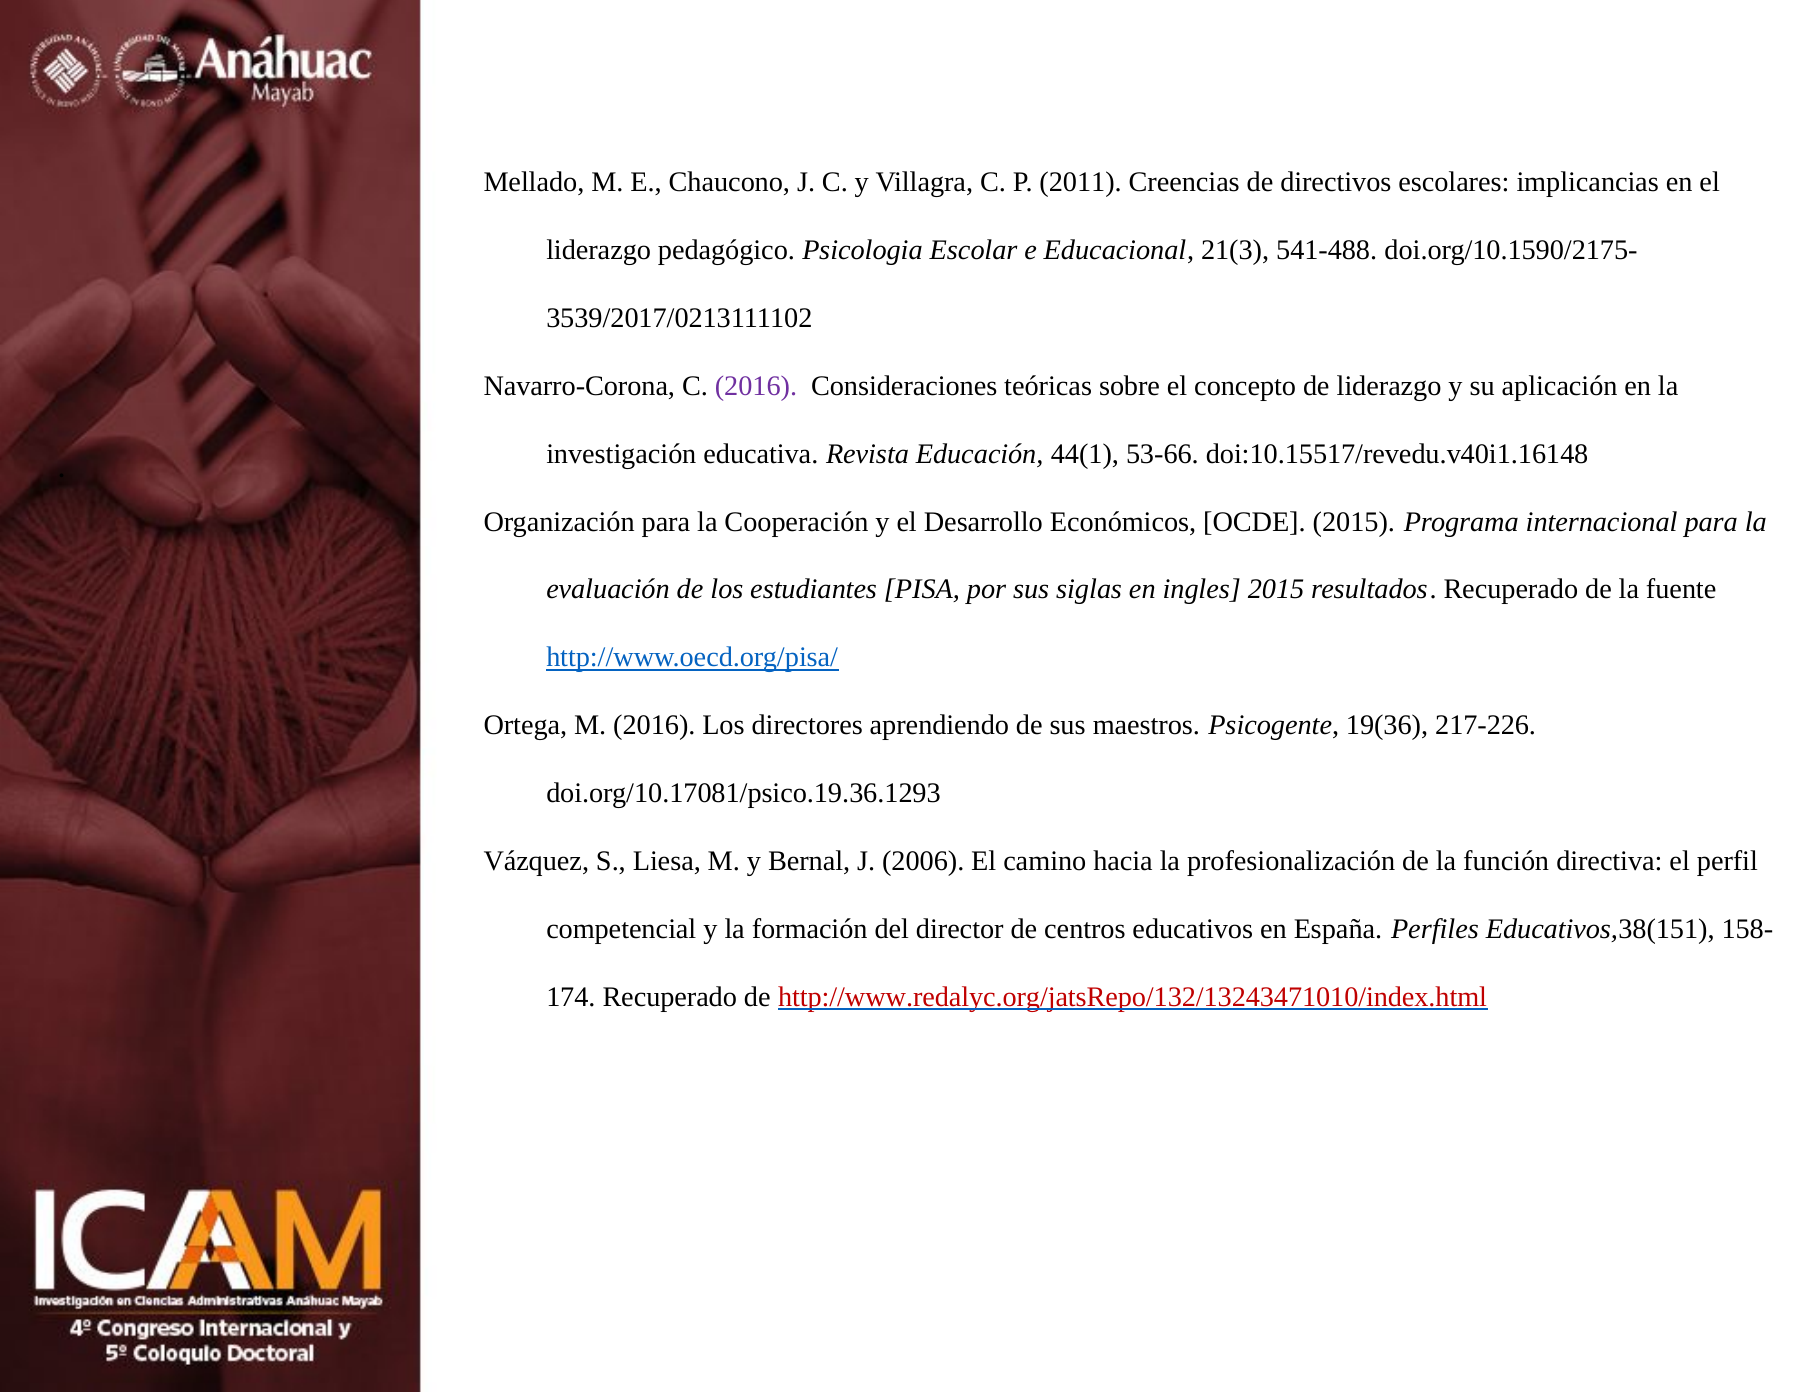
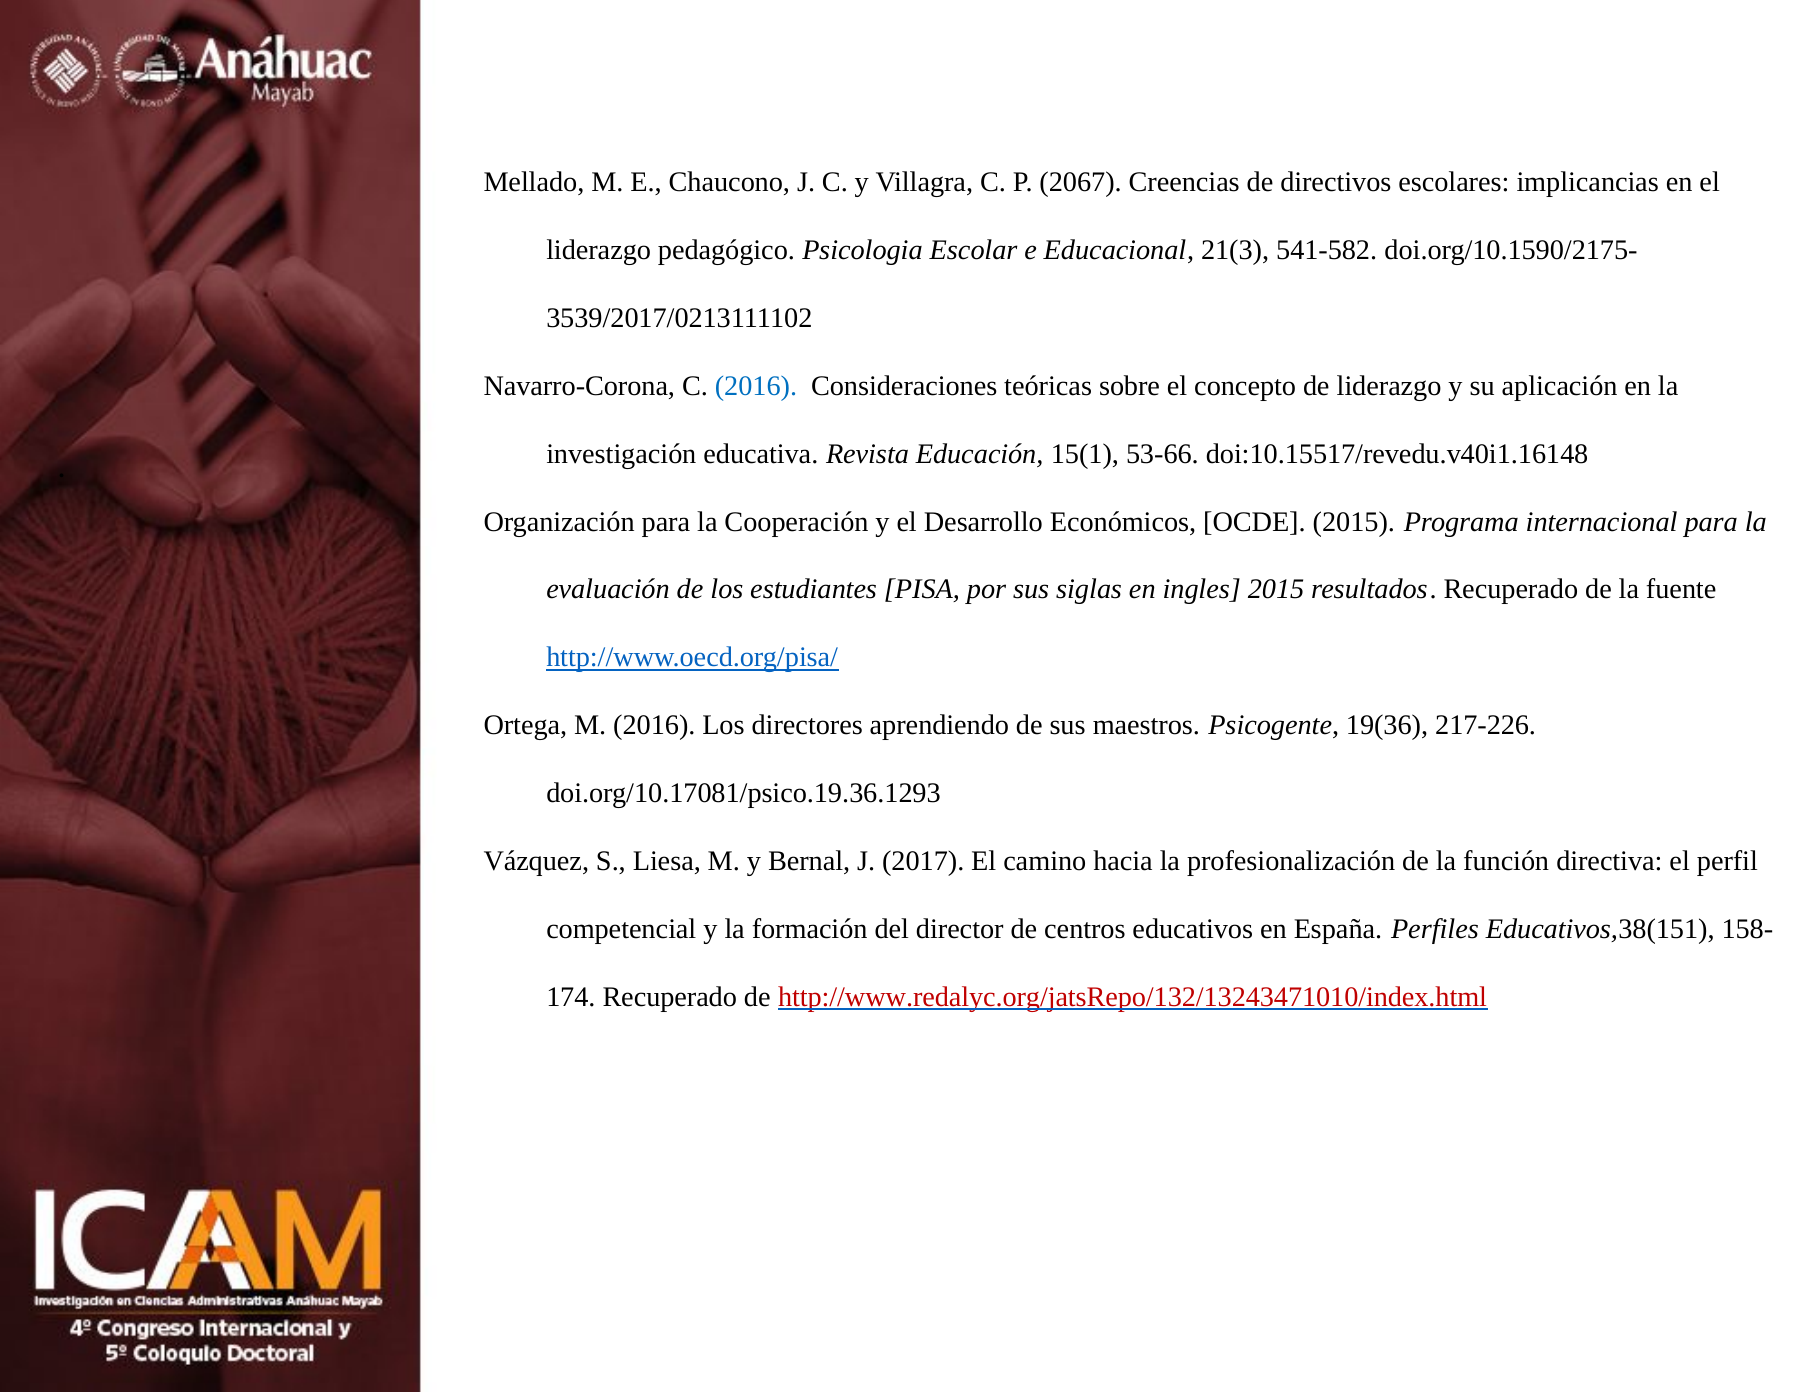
2011: 2011 -> 2067
541-488: 541-488 -> 541-582
2016 at (756, 386) colour: purple -> blue
44(1: 44(1 -> 15(1
2006: 2006 -> 2017
